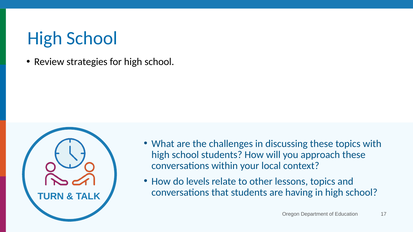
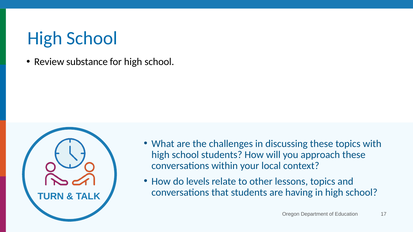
strategies: strategies -> substance
